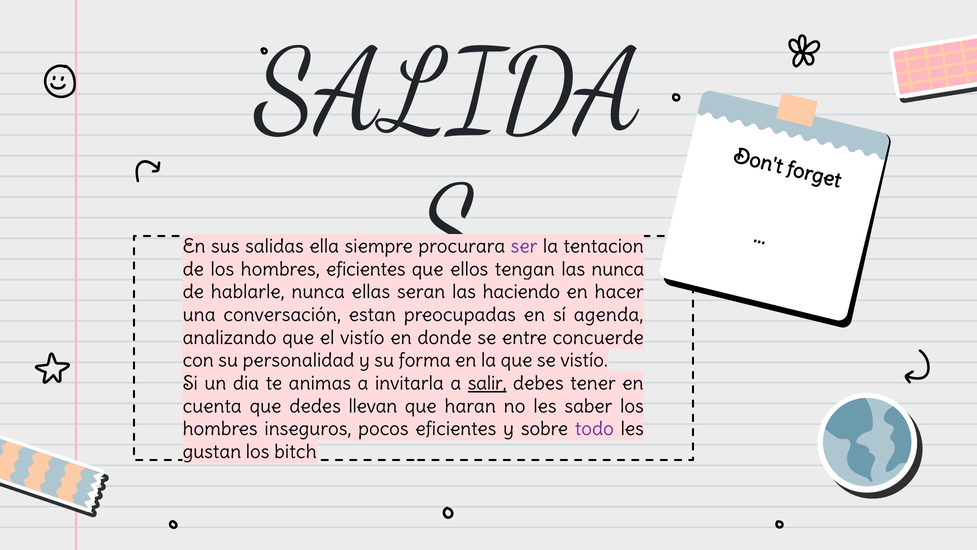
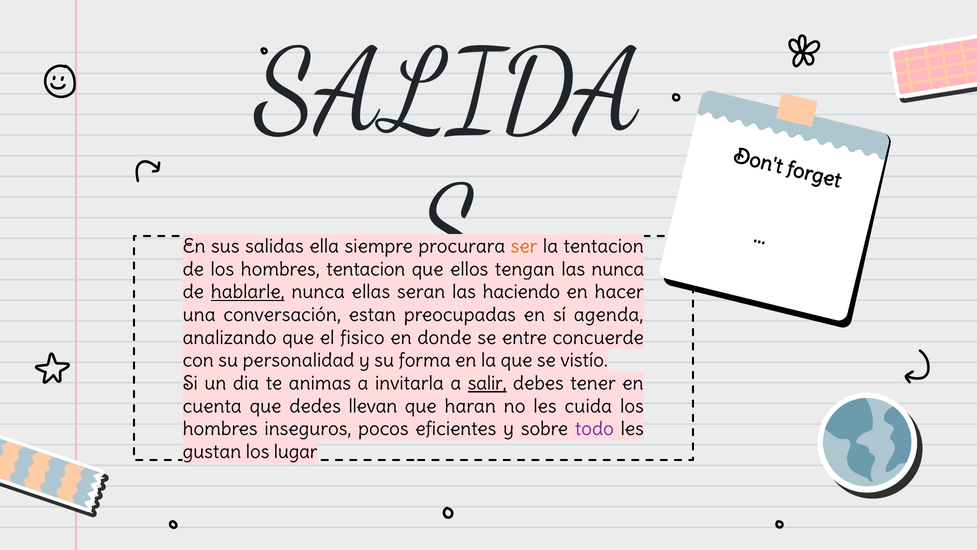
ser colour: purple -> orange
hombres eficientes: eficientes -> tentacion
hablarle underline: none -> present
el vistío: vistío -> fisico
saber: saber -> cuida
bitch: bitch -> lugar
